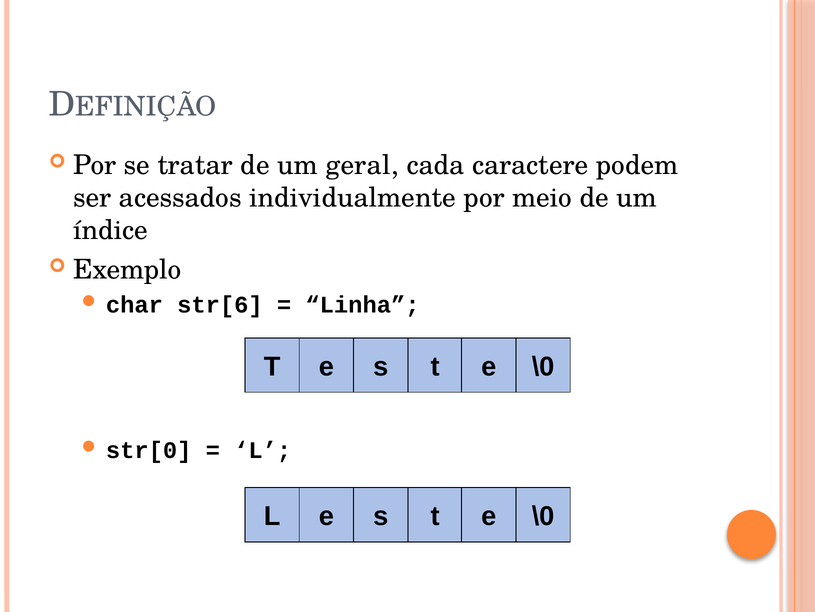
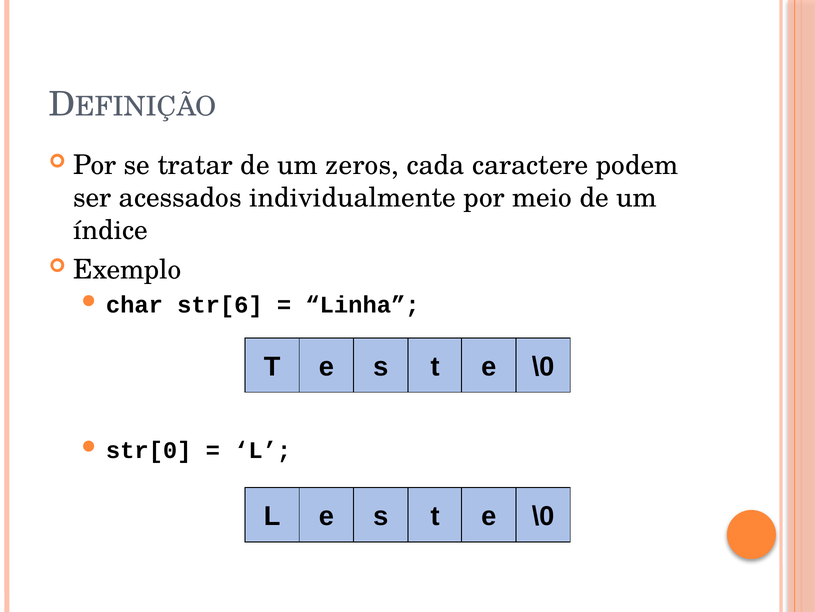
geral: geral -> zeros
